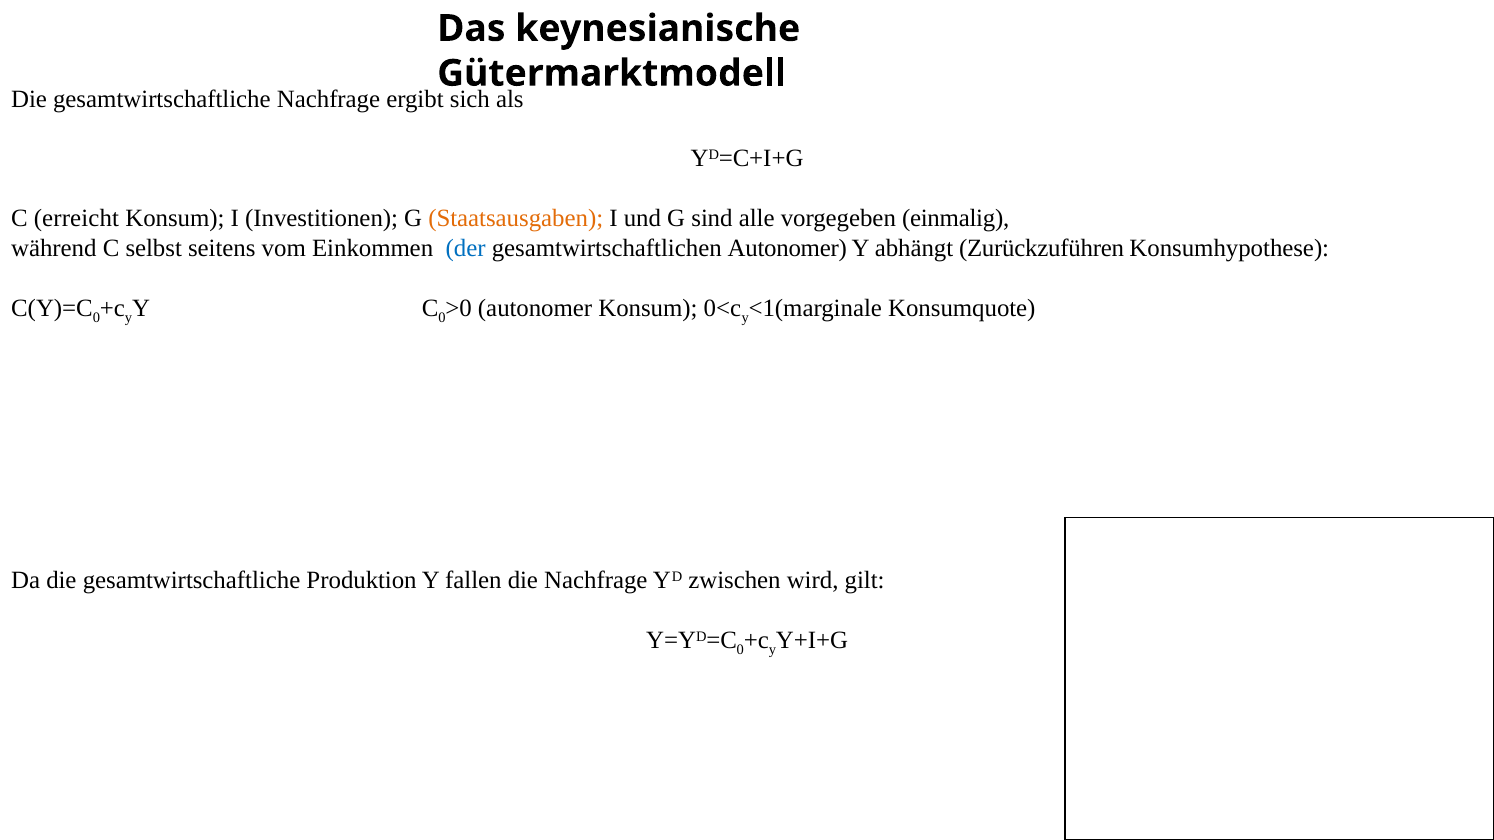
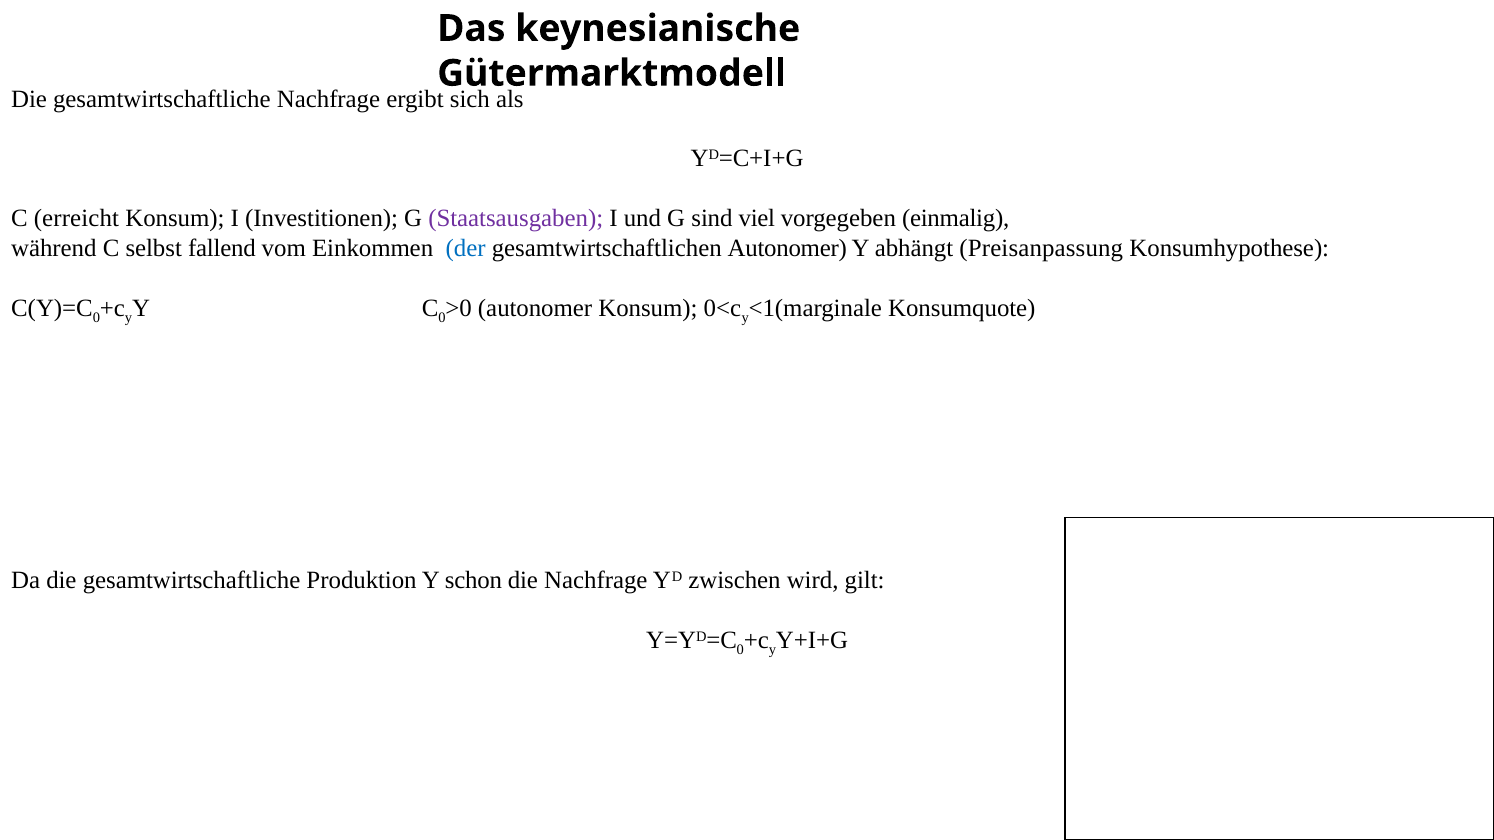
Staatsausgaben colour: orange -> purple
alle: alle -> viel
seitens: seitens -> fallend
Zurückzuführen: Zurückzuführen -> Preisanpassung
fallen: fallen -> schon
